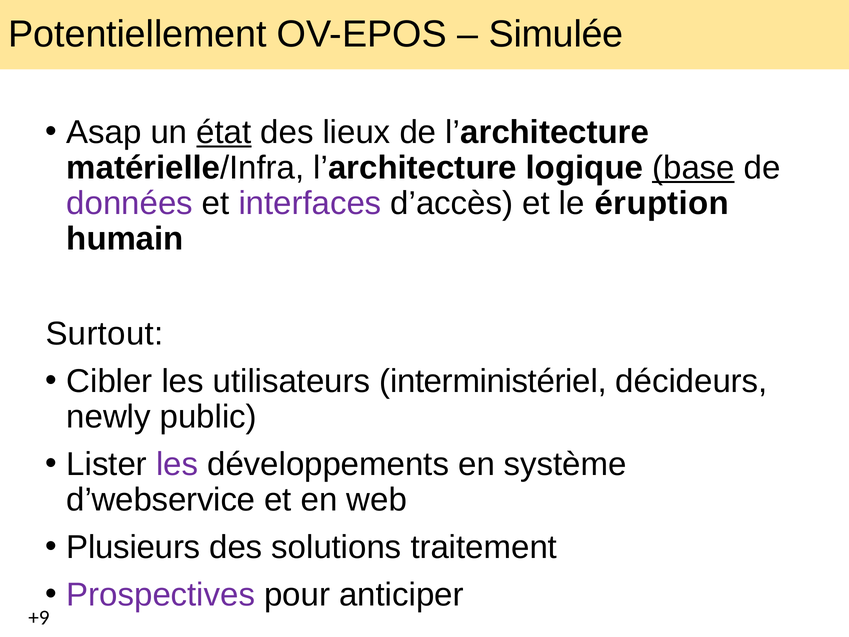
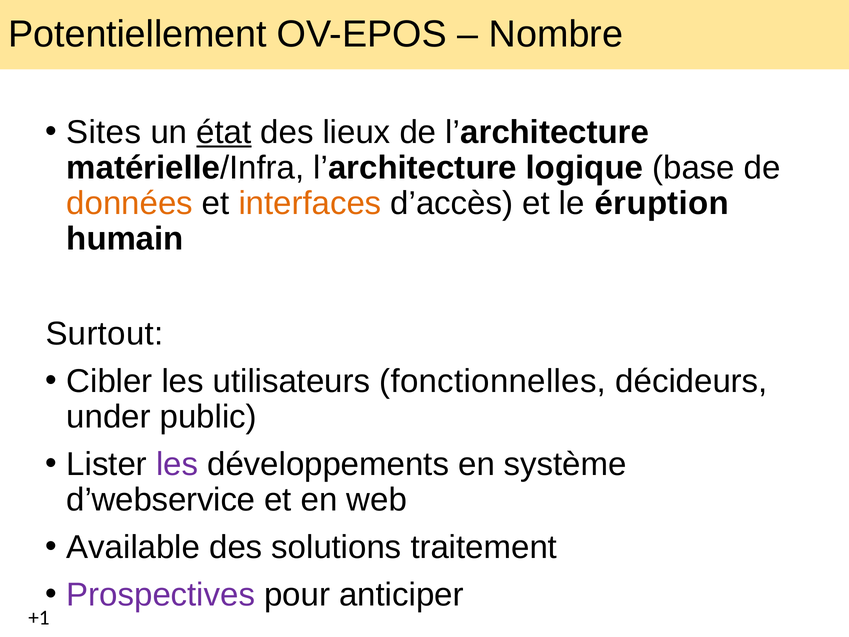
Simulée: Simulée -> Nombre
Asap: Asap -> Sites
base underline: present -> none
données colour: purple -> orange
interfaces colour: purple -> orange
interministériel: interministériel -> fonctionnelles
newly: newly -> under
Plusieurs: Plusieurs -> Available
+9: +9 -> +1
